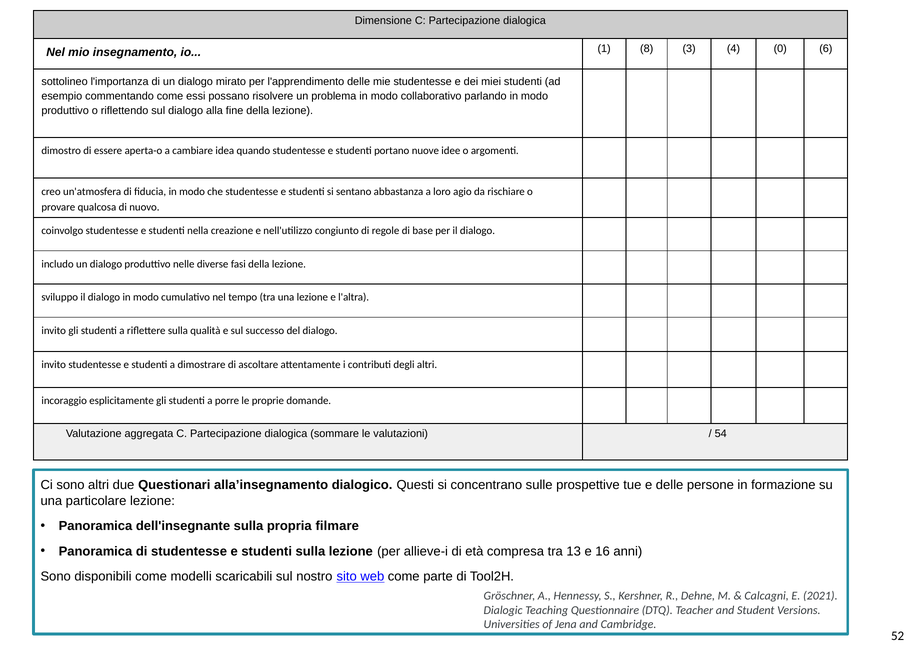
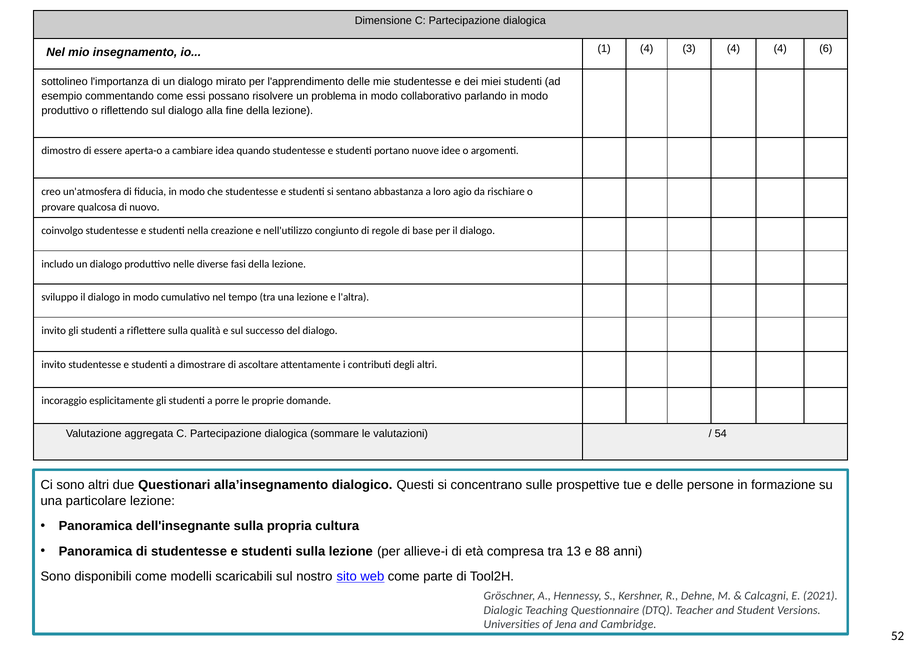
1 8: 8 -> 4
4 0: 0 -> 4
filmare: filmare -> cultura
16: 16 -> 88
